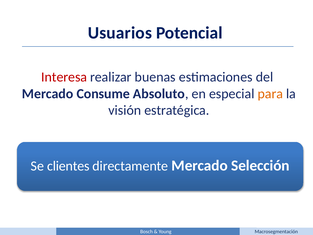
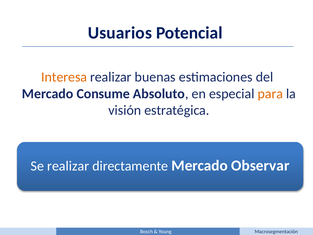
Interesa colour: red -> orange
Se clientes: clientes -> realizar
Selección: Selección -> Observar
